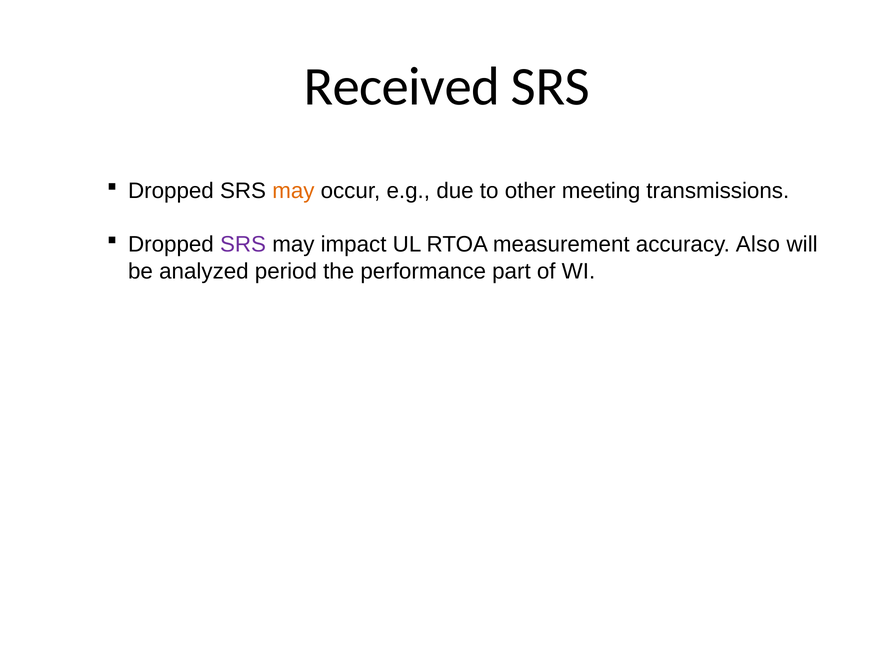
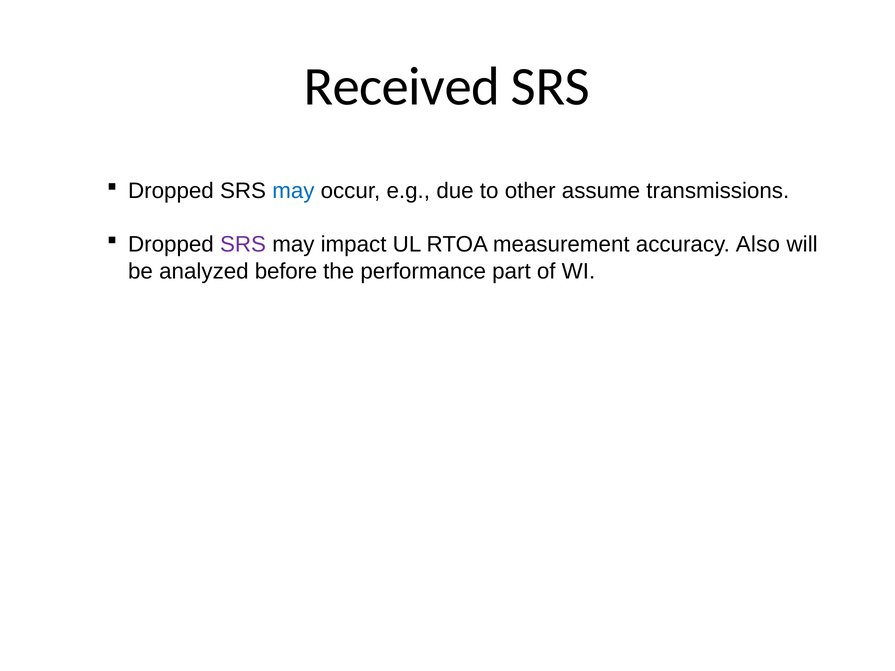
may at (293, 191) colour: orange -> blue
meeting: meeting -> assume
period: period -> before
